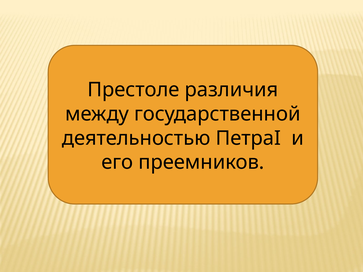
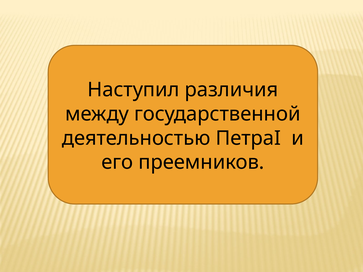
Престоле: Престоле -> Наступил
